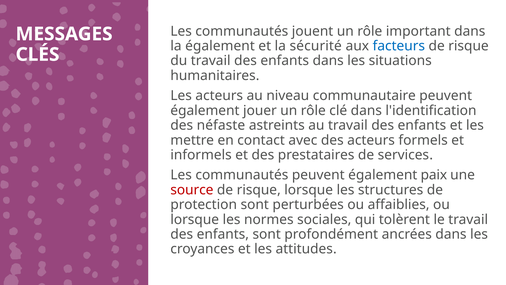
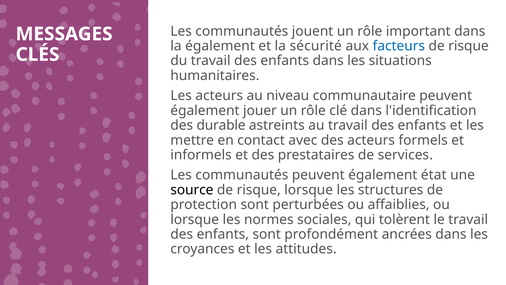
néfaste: néfaste -> durable
paix: paix -> état
source colour: red -> black
